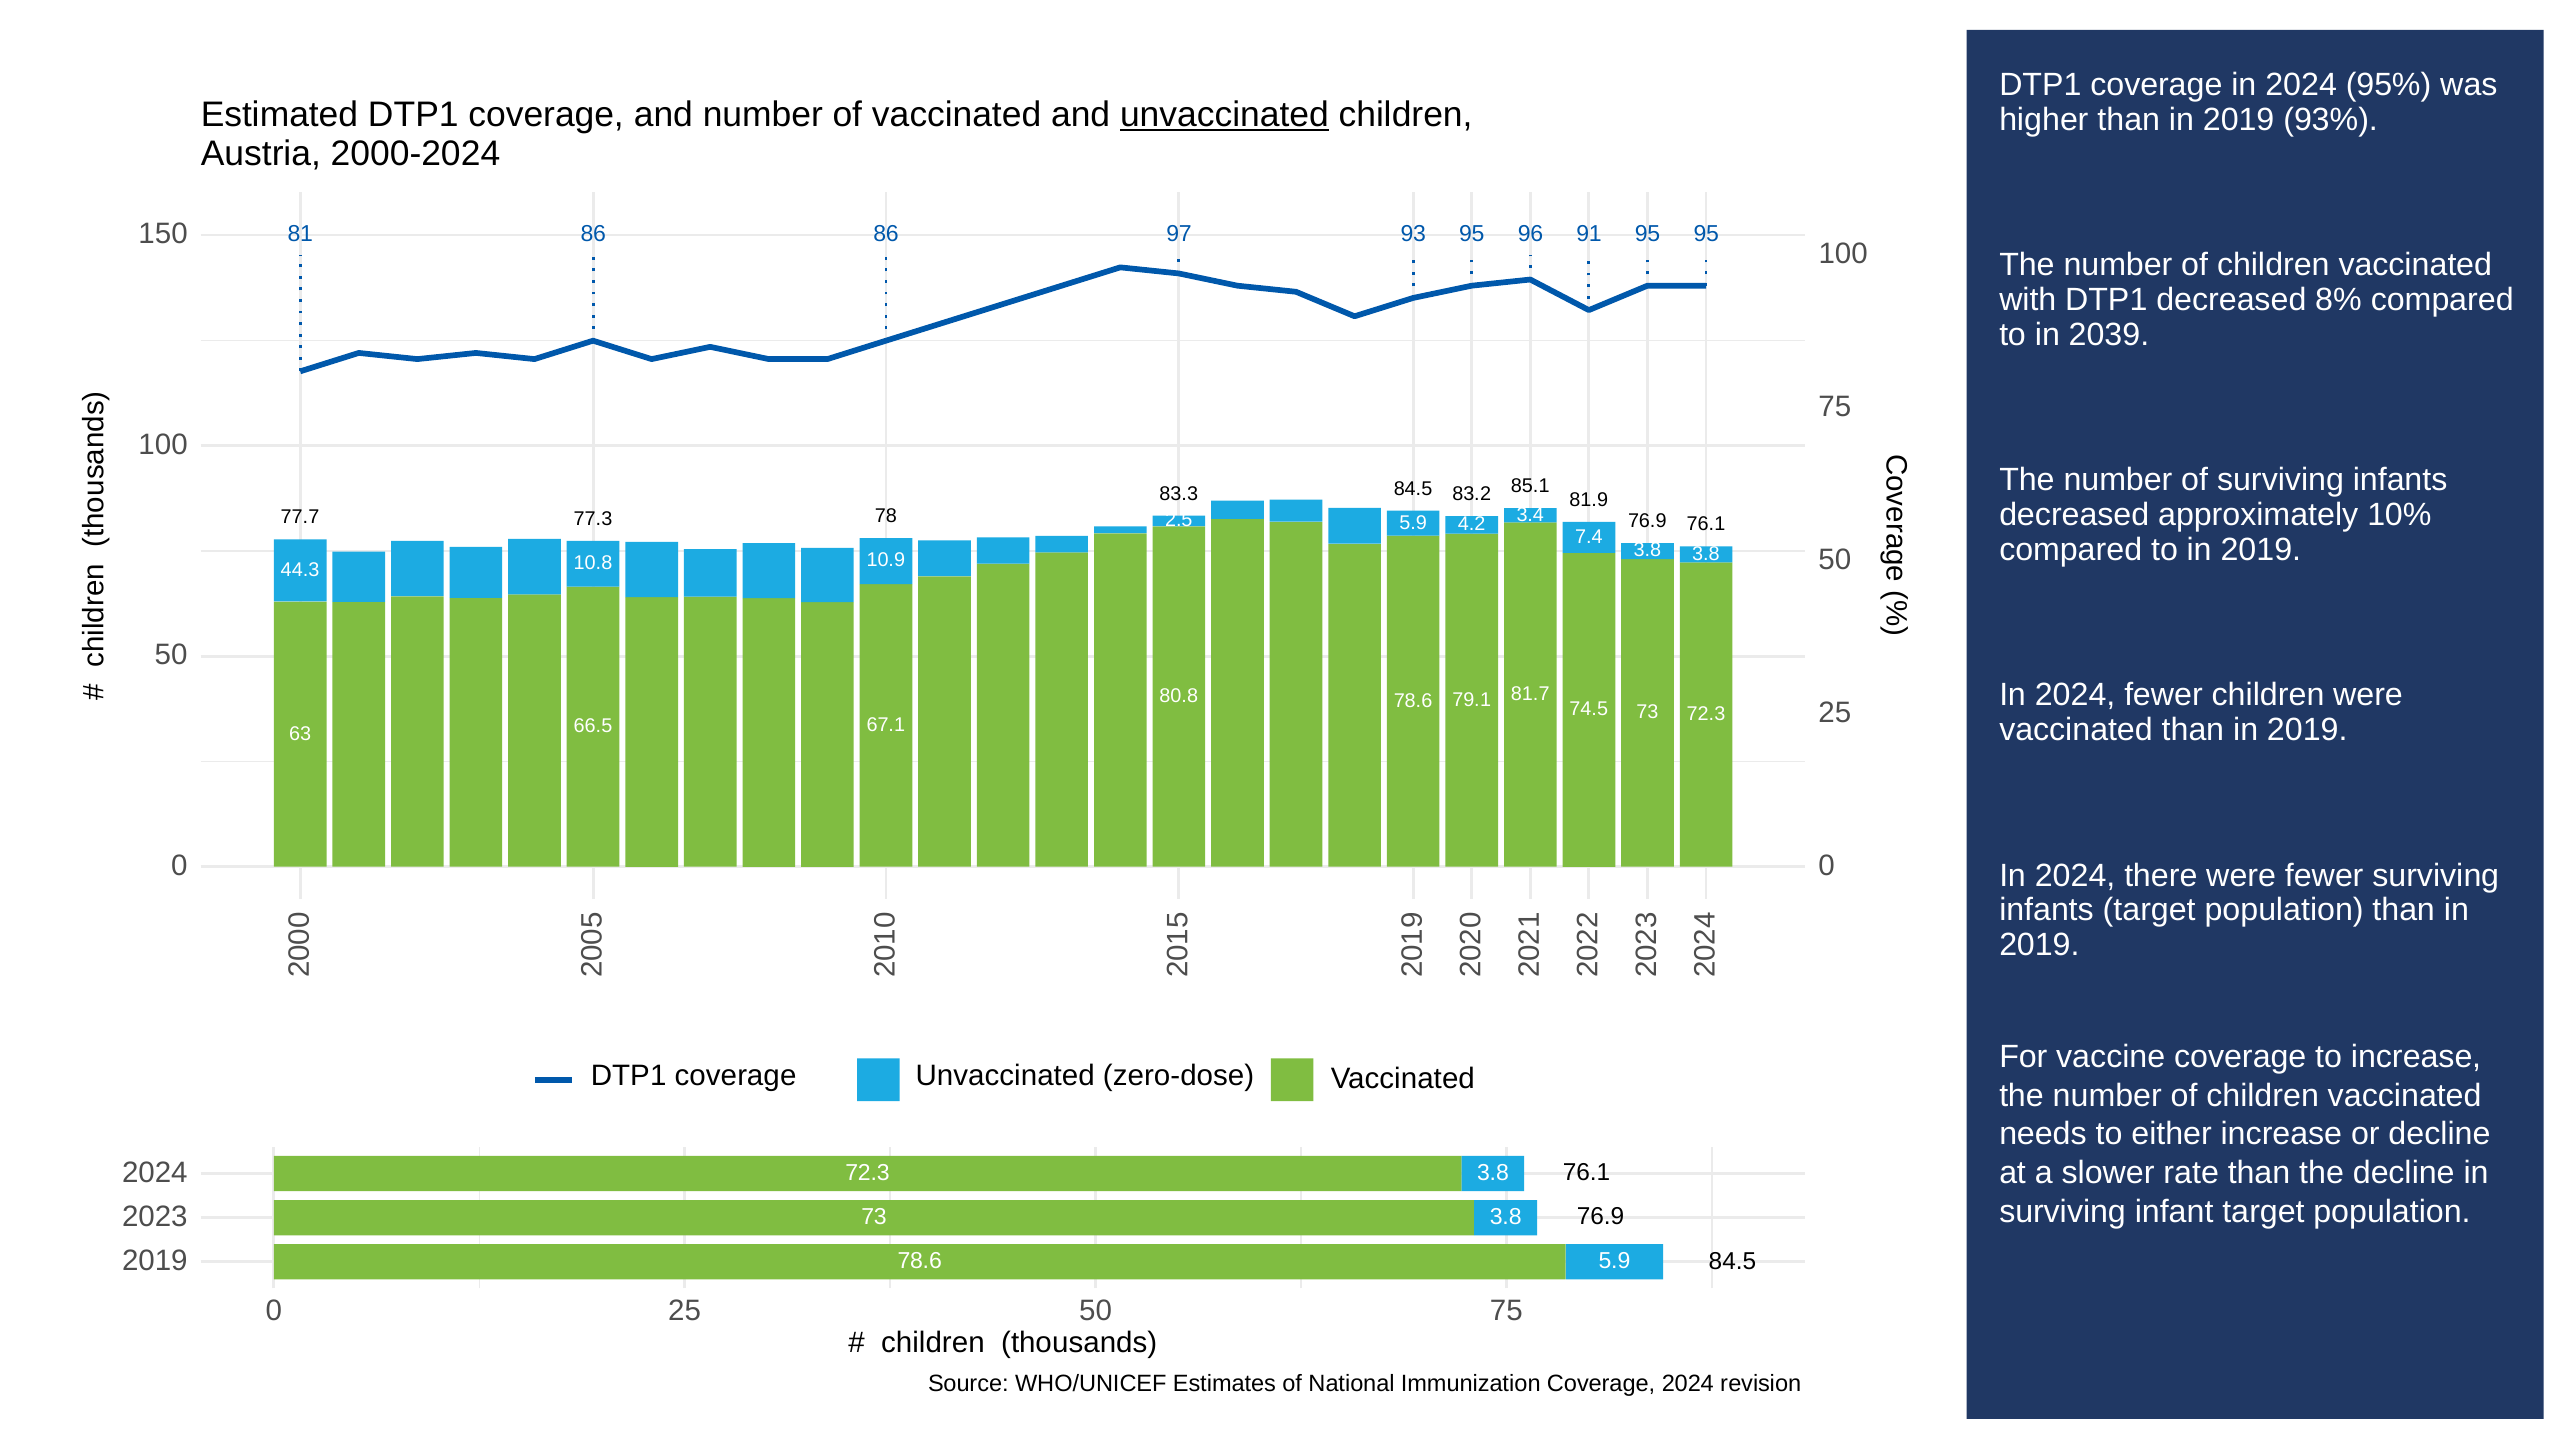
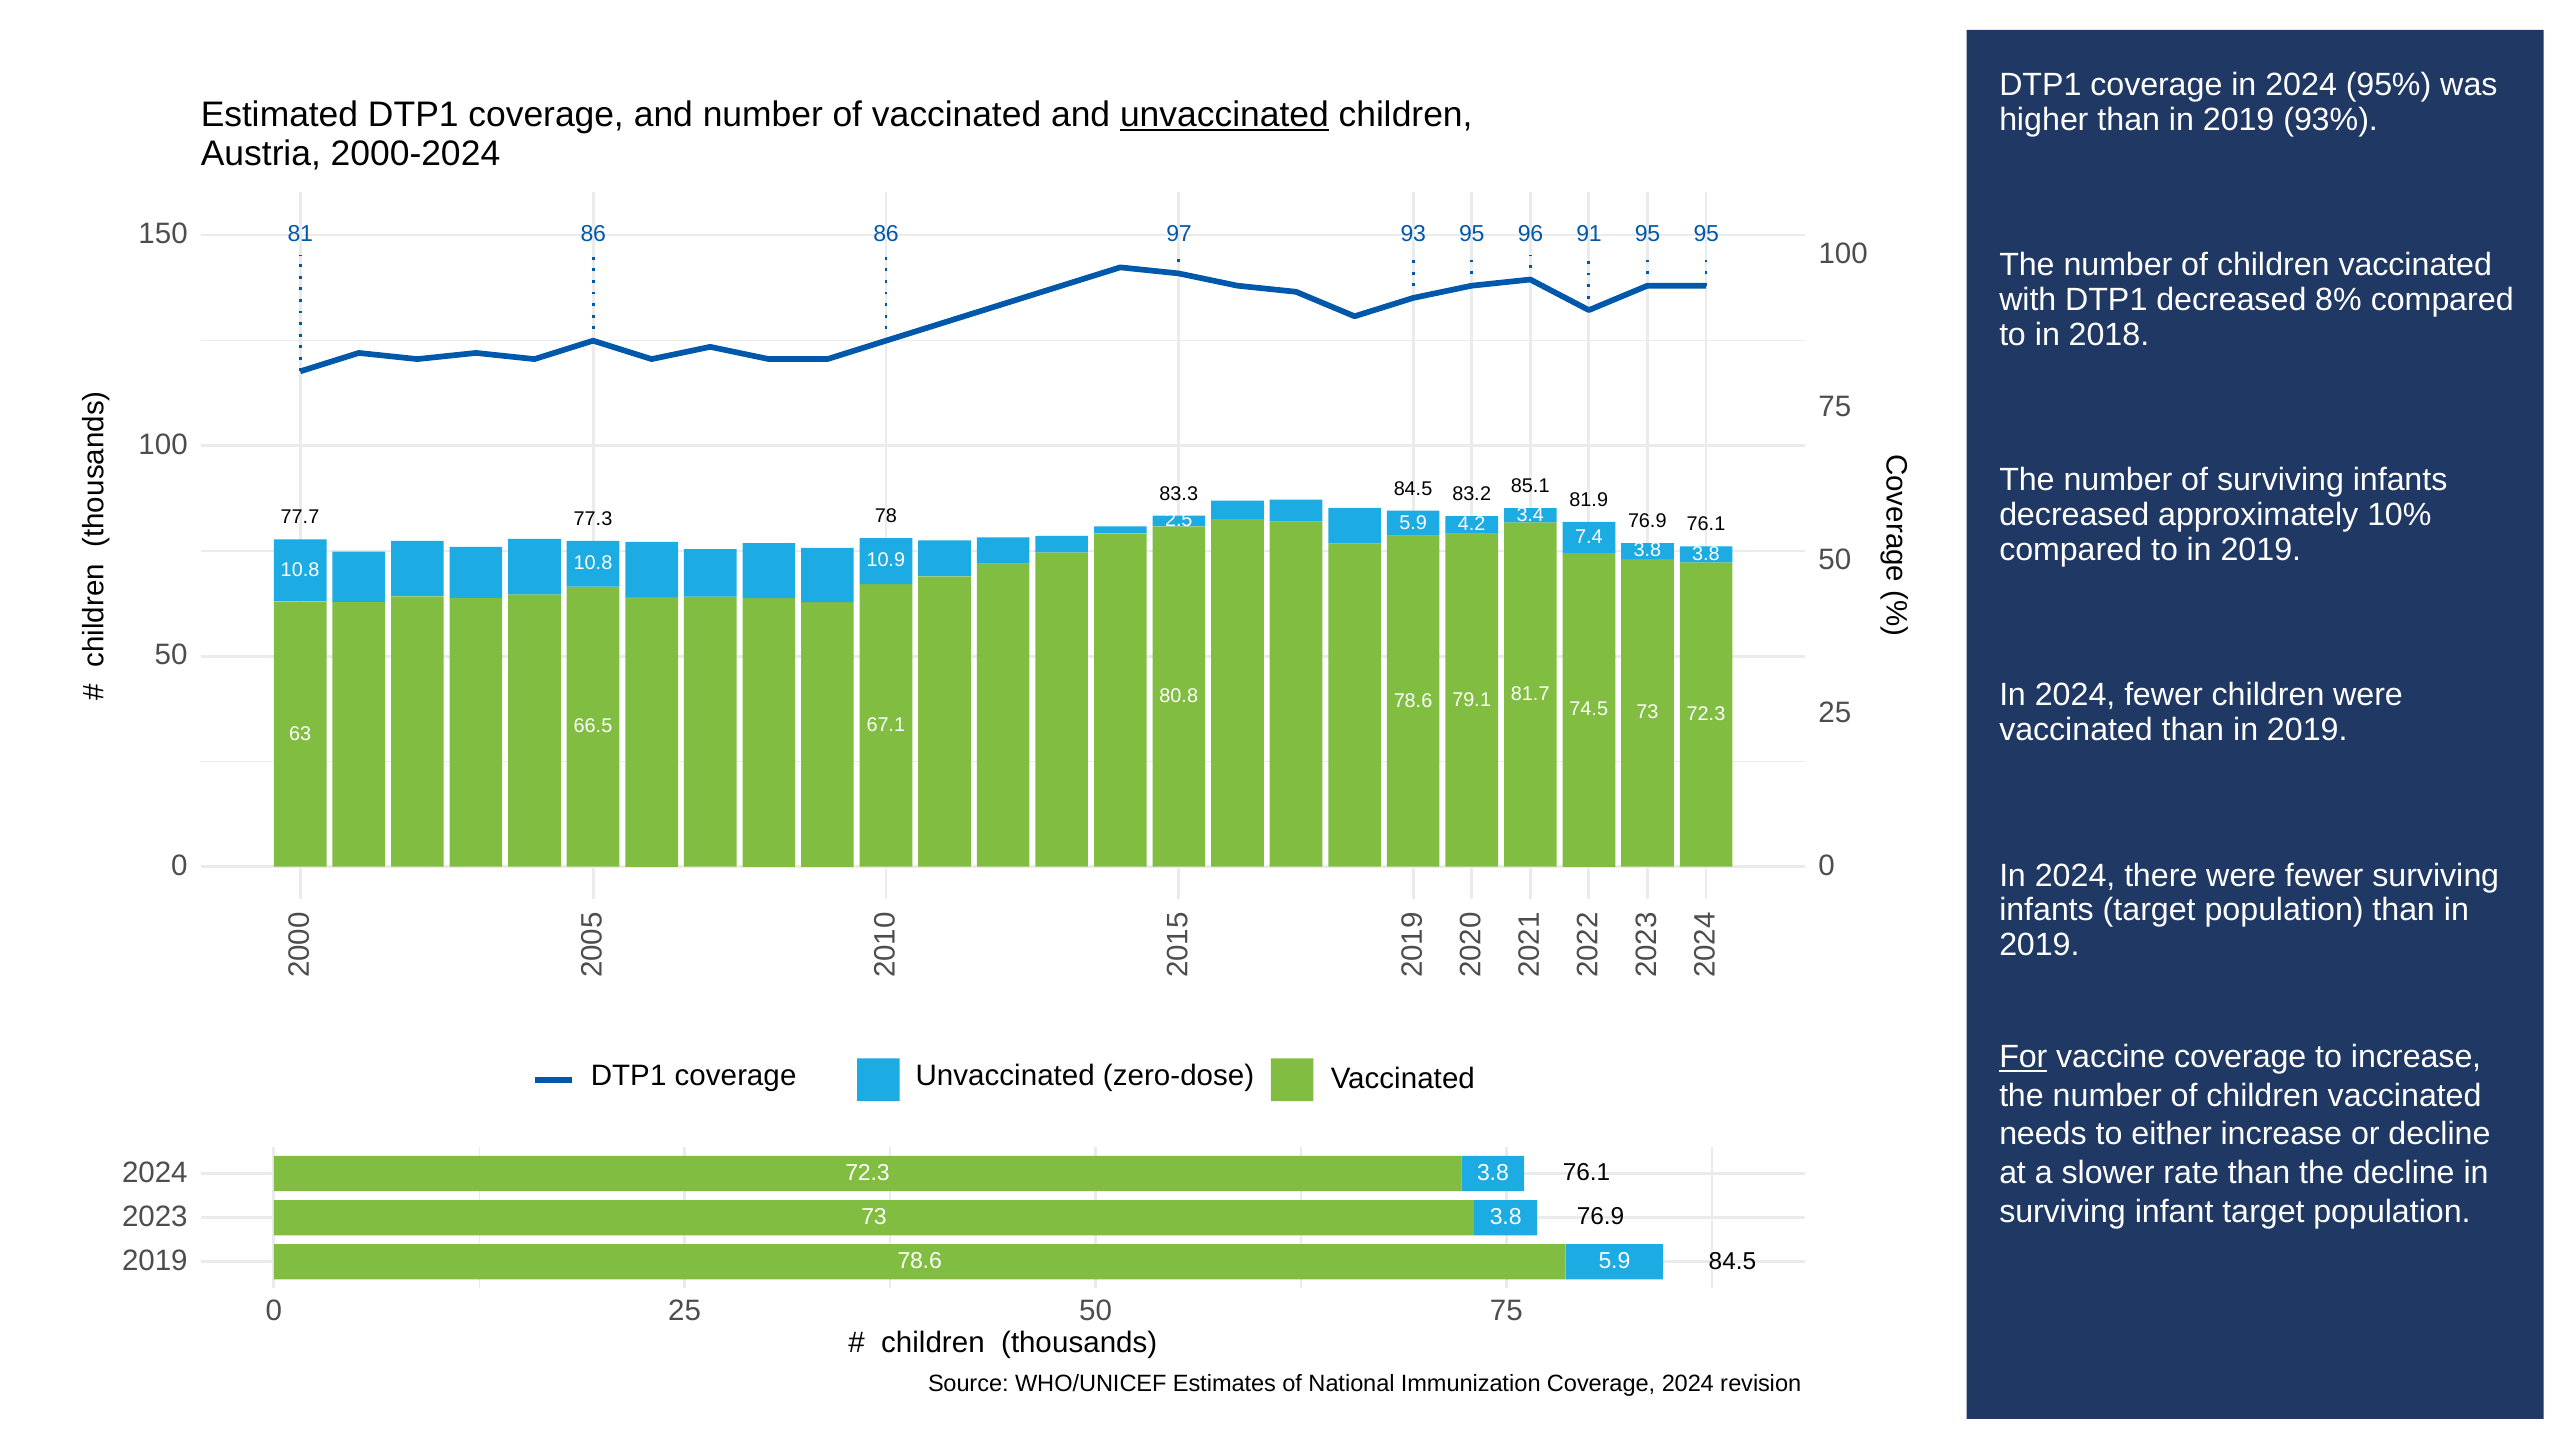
2039: 2039 -> 2018
44.3 at (300, 570): 44.3 -> 10.8
For underline: none -> present
